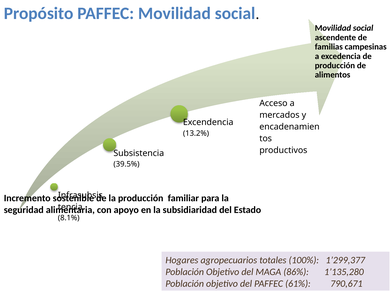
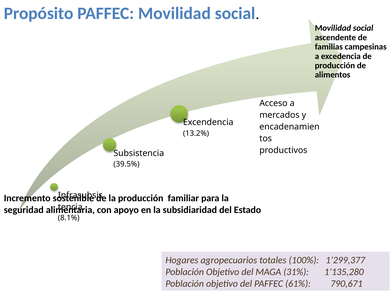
86%: 86% -> 31%
